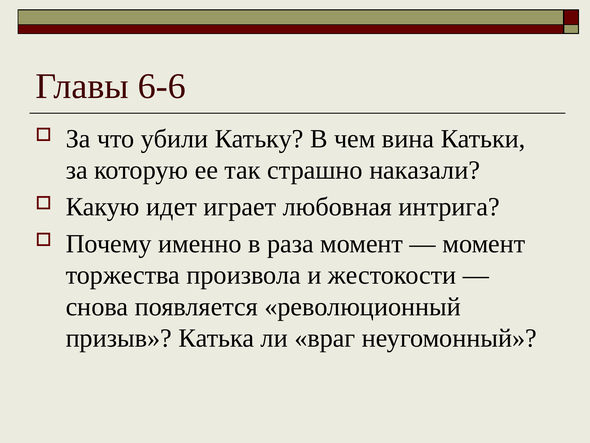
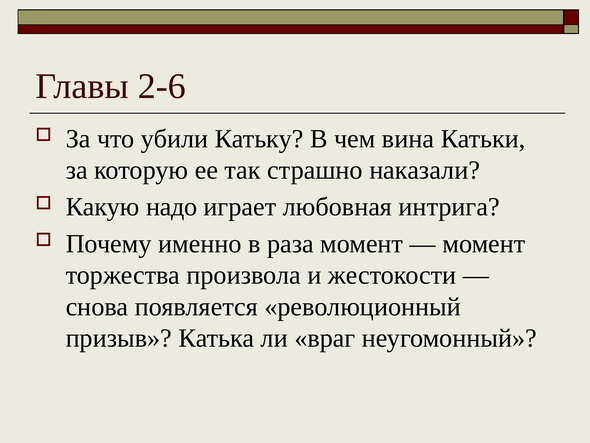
6-6: 6-6 -> 2-6
идет: идет -> надо
